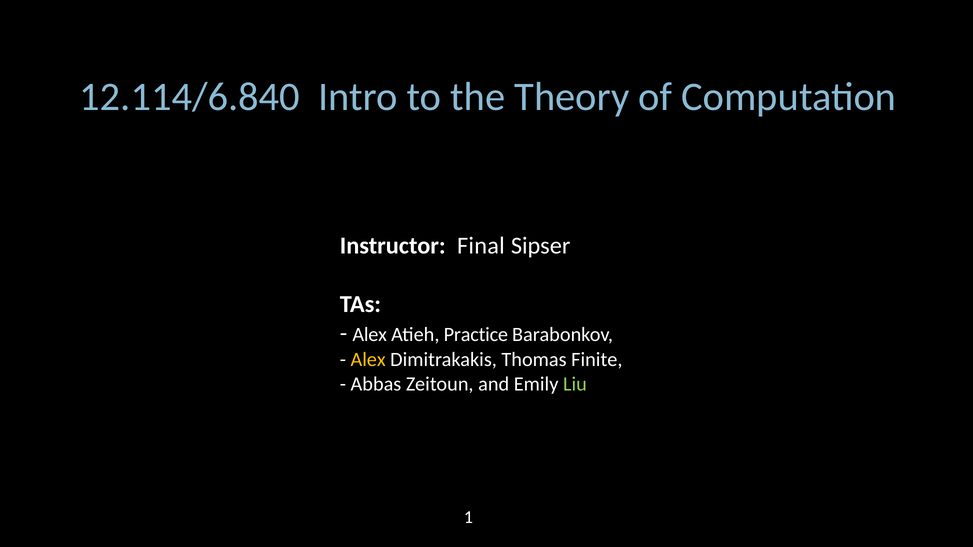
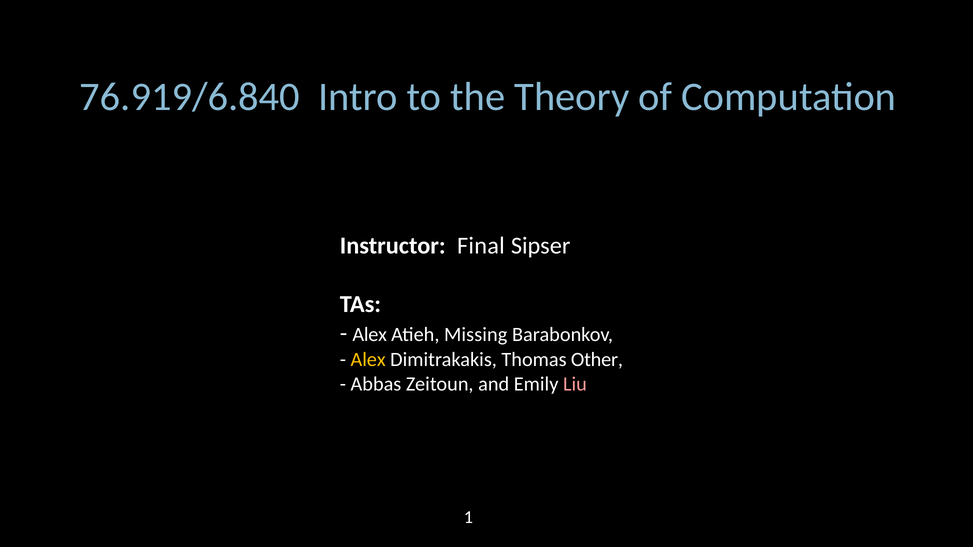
12.114/6.840: 12.114/6.840 -> 76.919/6.840
Practice: Practice -> Missing
Finite: Finite -> Other
Liu colour: light green -> pink
